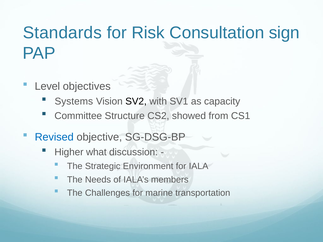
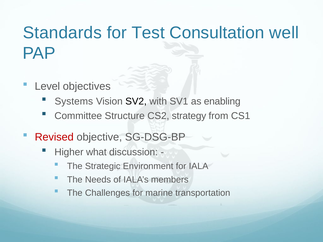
Risk: Risk -> Test
sign: sign -> well
capacity: capacity -> enabling
showed: showed -> strategy
Revised colour: blue -> red
